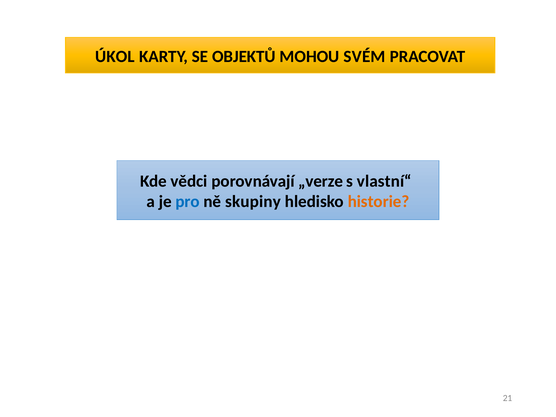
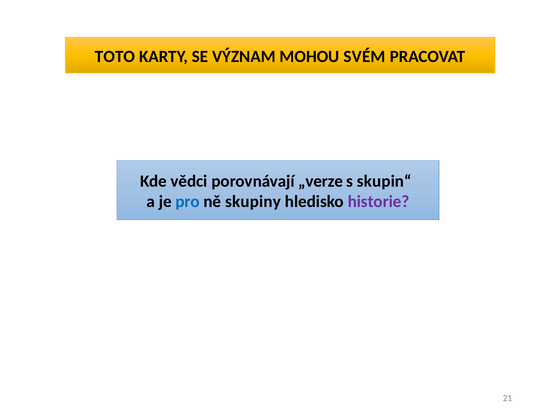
ÚKOL: ÚKOL -> TOTO
OBJEKTŮ: OBJEKTŮ -> VÝZNAM
vlastní“: vlastní“ -> skupin“
historie colour: orange -> purple
